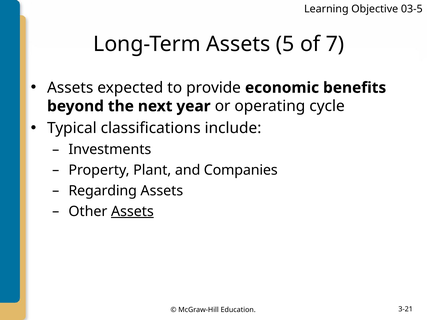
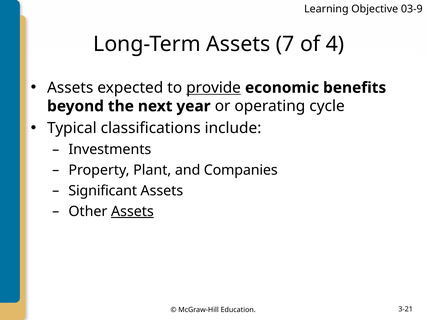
03-5: 03-5 -> 03-9
5: 5 -> 7
7: 7 -> 4
provide underline: none -> present
Regarding: Regarding -> Significant
